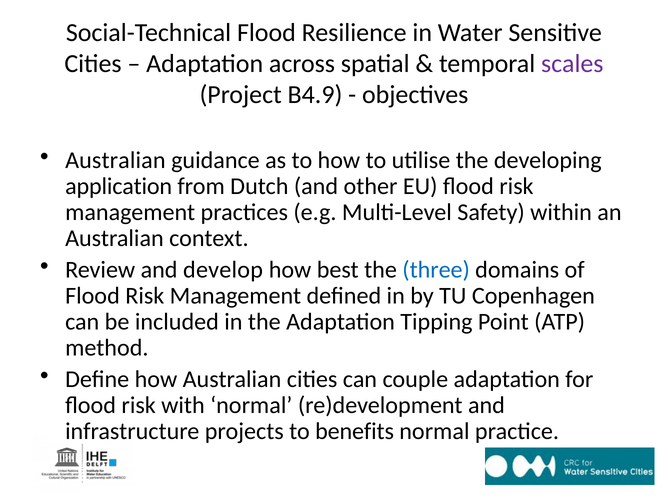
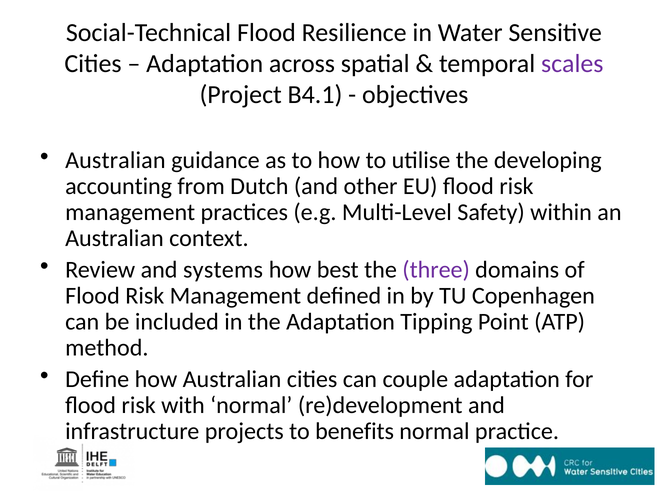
B4.9: B4.9 -> B4.1
application: application -> accounting
develop: develop -> systems
three colour: blue -> purple
